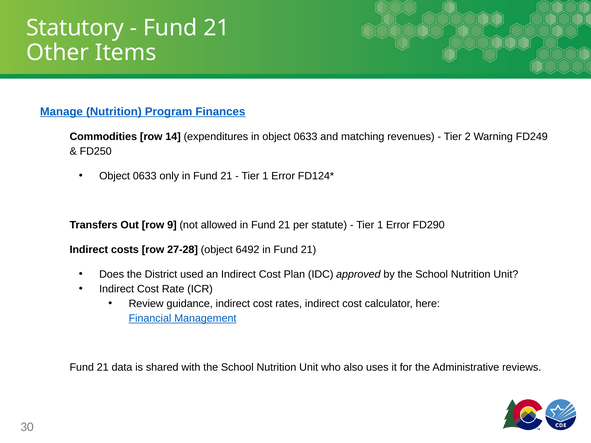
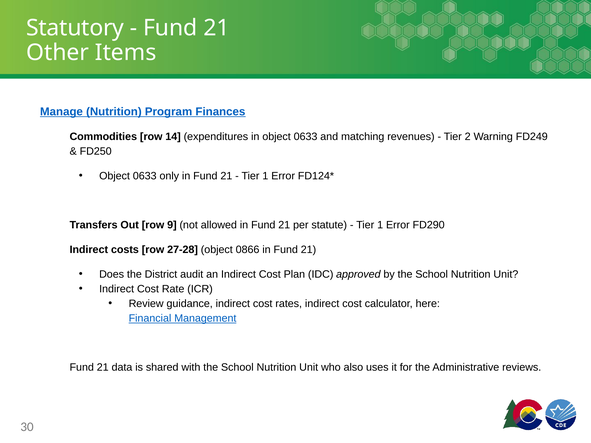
6492: 6492 -> 0866
used: used -> audit
